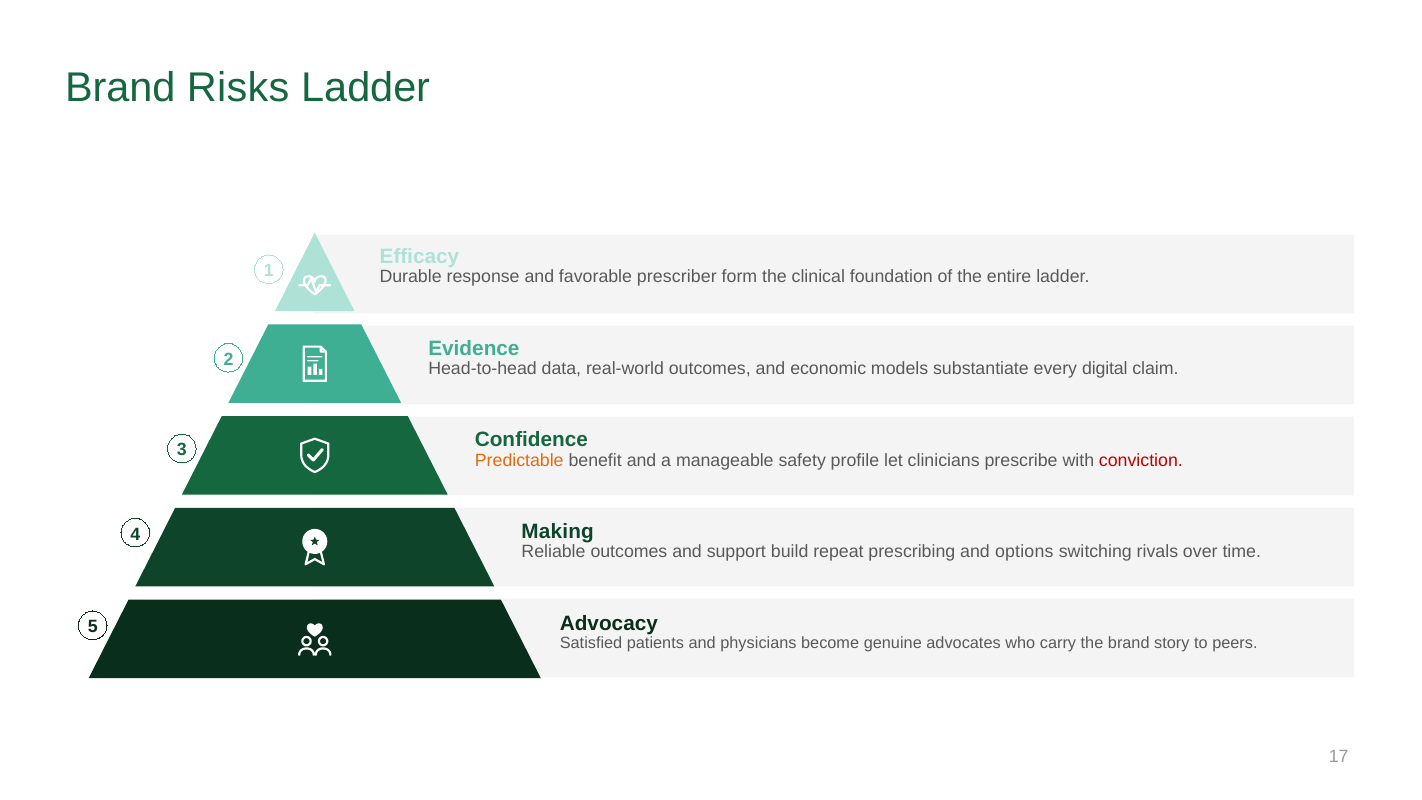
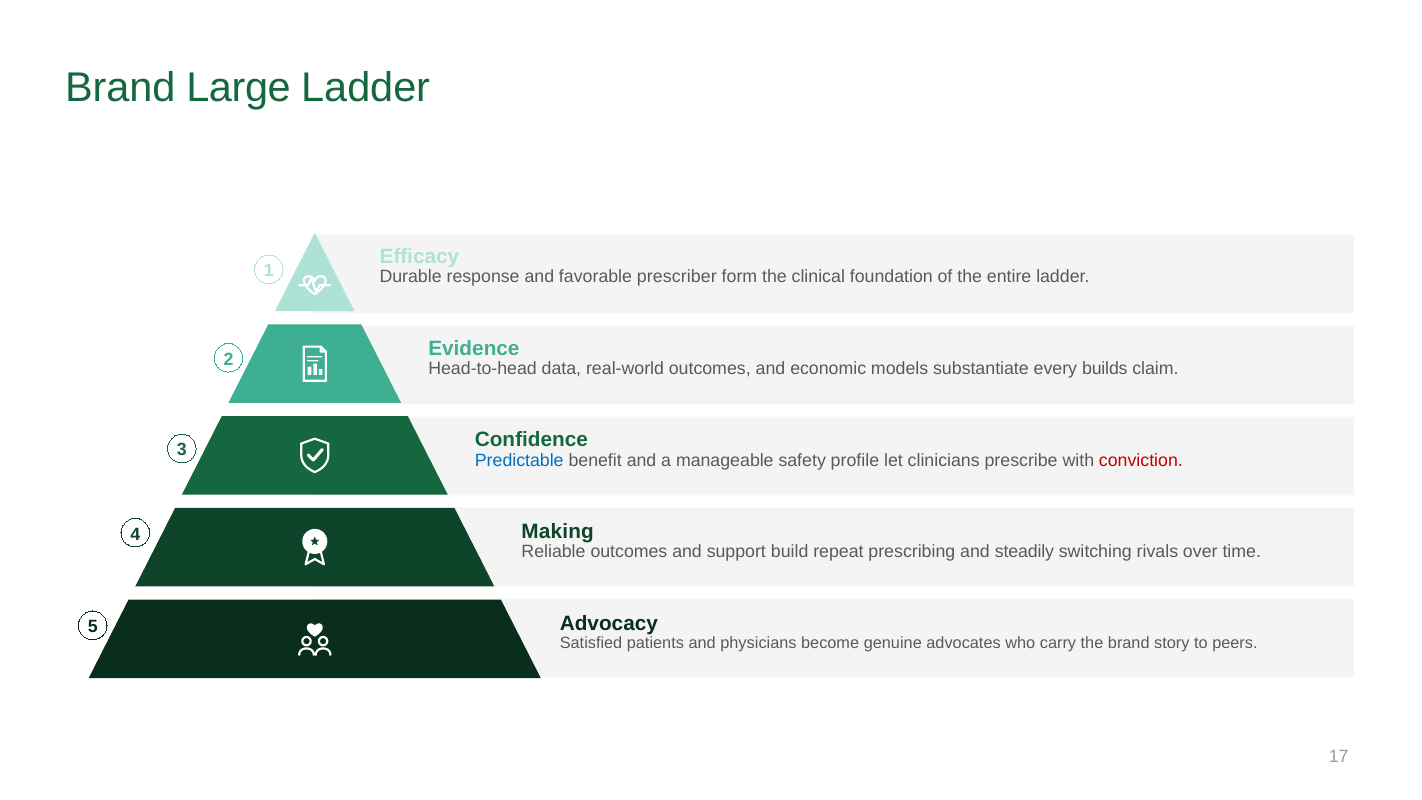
Risks: Risks -> Large
digital: digital -> builds
Predictable colour: orange -> blue
options: options -> steadily
